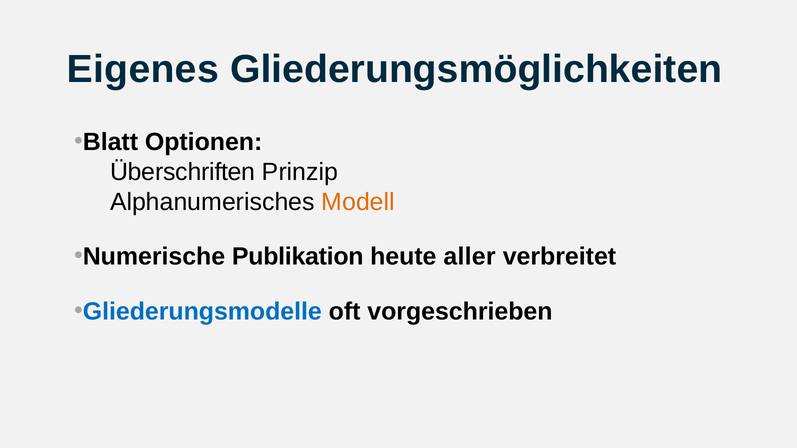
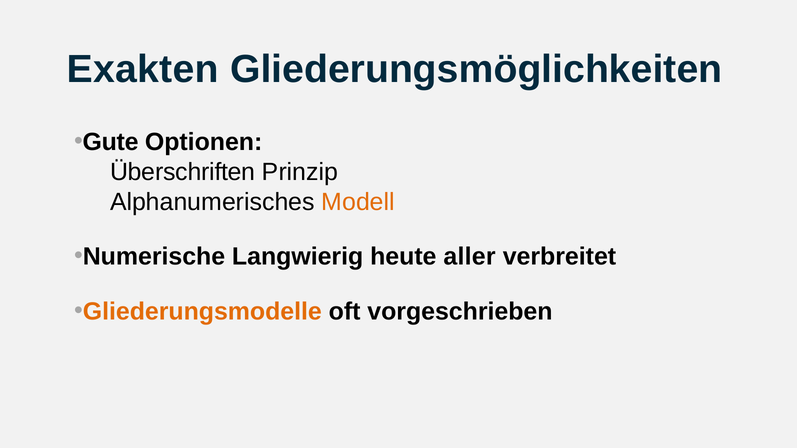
Eigenes: Eigenes -> Exakten
Blatt: Blatt -> Gute
Publikation: Publikation -> Langwierig
Gliederungsmodelle colour: blue -> orange
